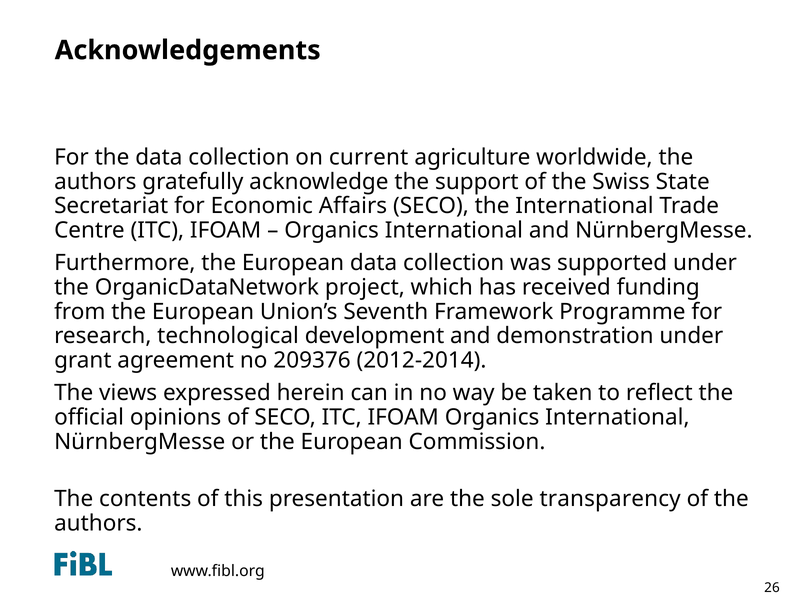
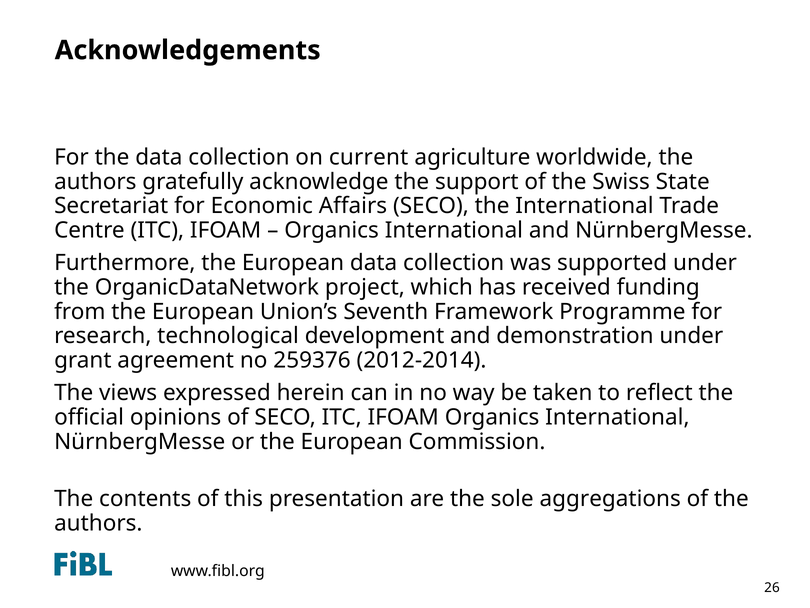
209376: 209376 -> 259376
transparency: transparency -> aggregations
